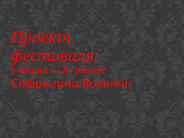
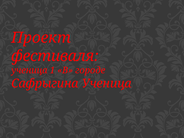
6: 6 -> 1
разное: разное -> городе
Сафрыгина Военной: Военной -> Ученица
